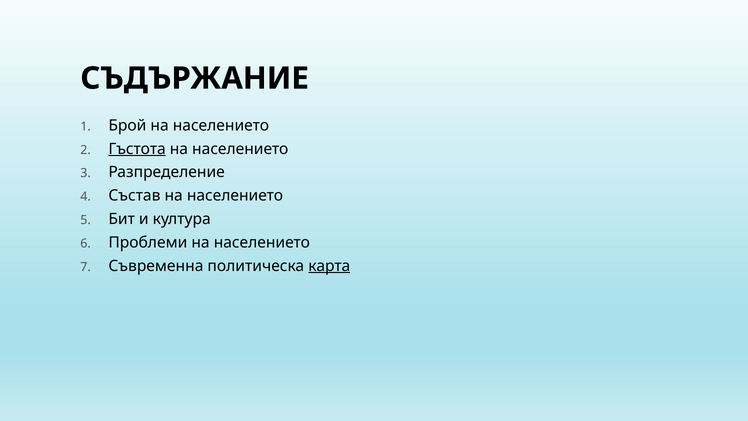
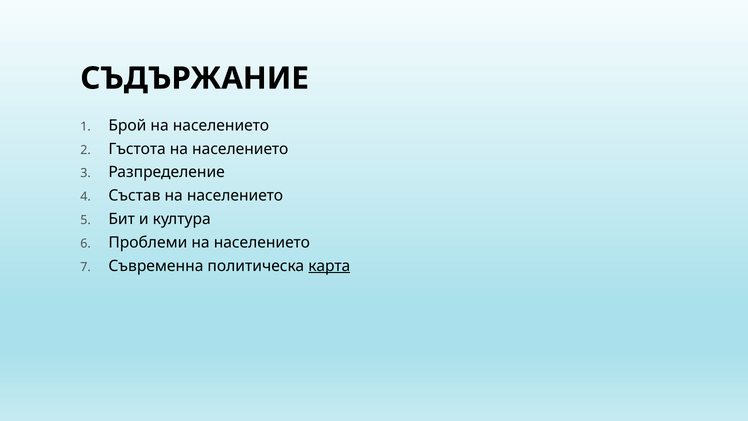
Гъстота underline: present -> none
